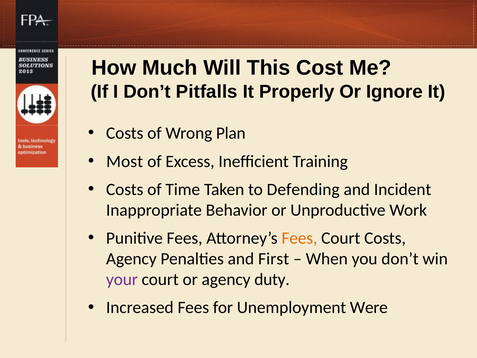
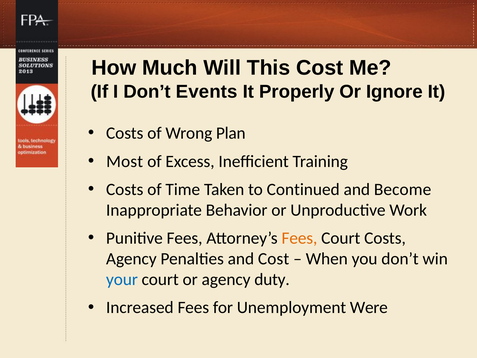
Pitfalls: Pitfalls -> Events
Defending: Defending -> Continued
Incident: Incident -> Become
and First: First -> Cost
your colour: purple -> blue
